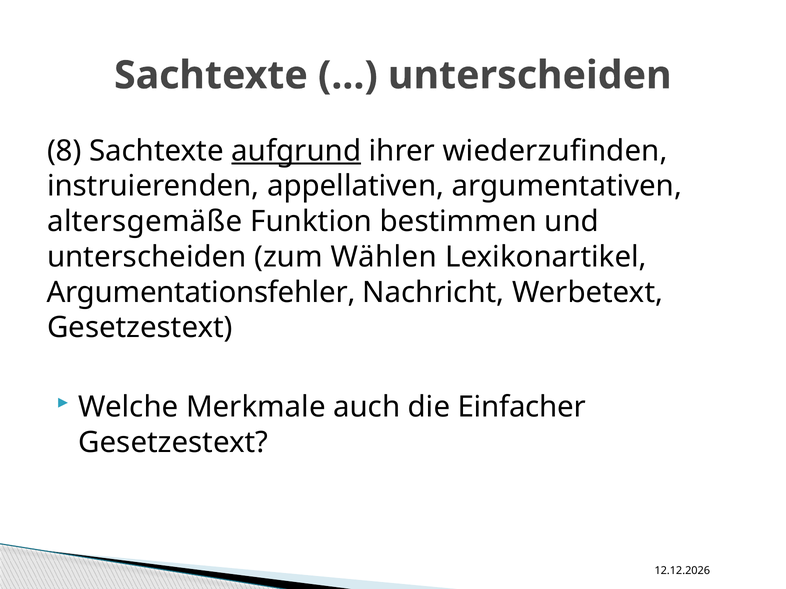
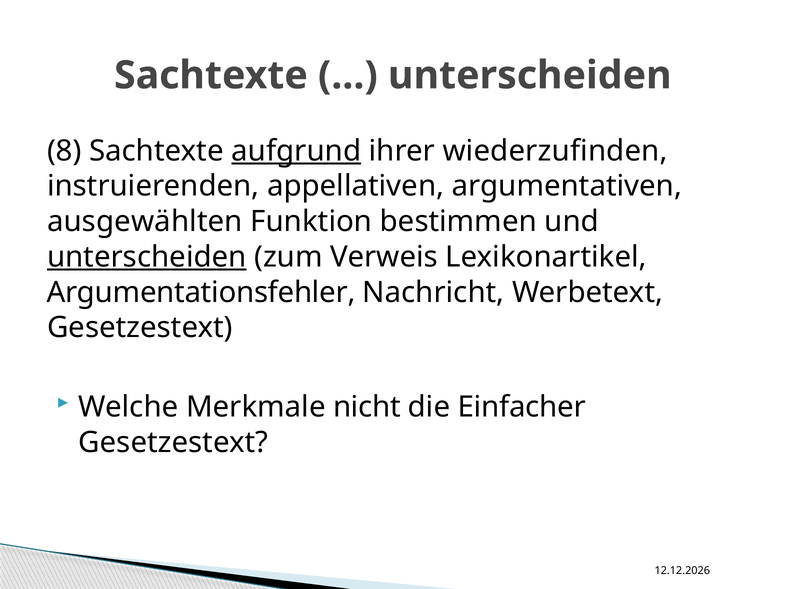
altersgemäße: altersgemäße -> ausgewählten
unterscheiden at (147, 257) underline: none -> present
Wählen: Wählen -> Verweis
auch: auch -> nicht
